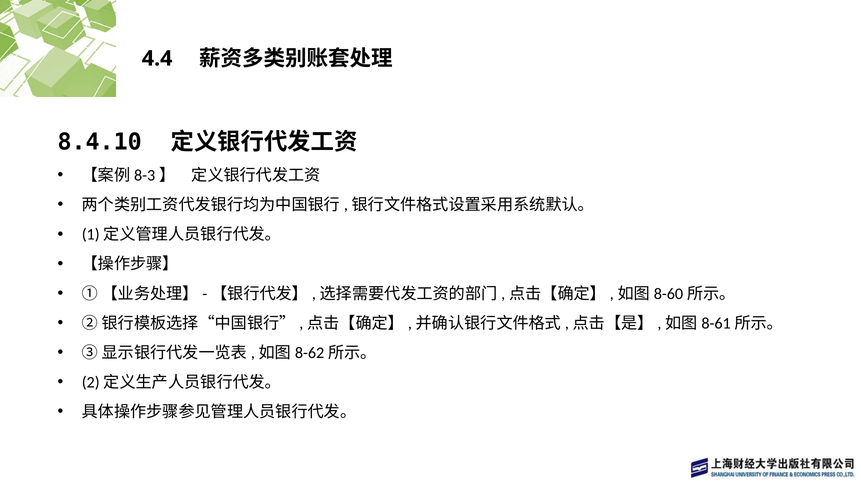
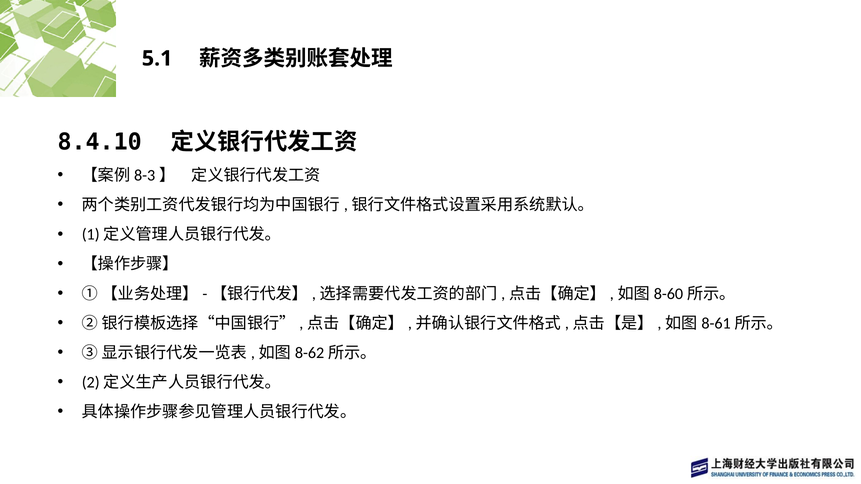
4.4: 4.4 -> 5.1
